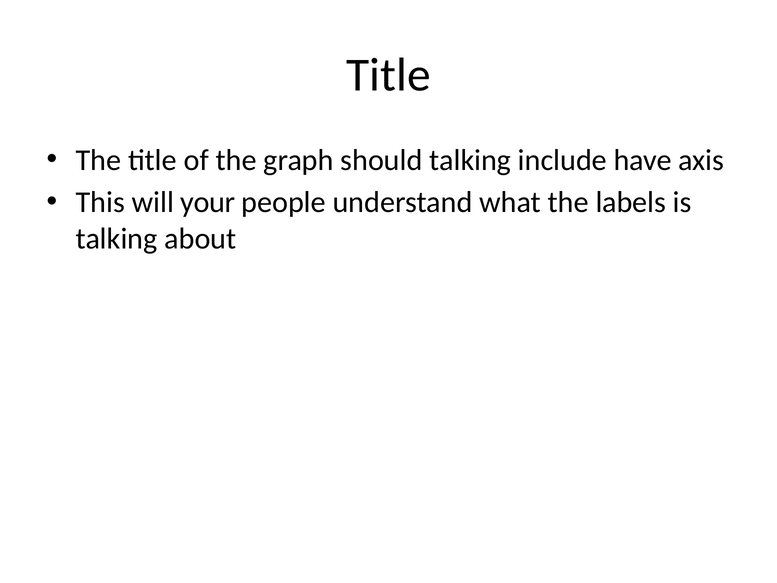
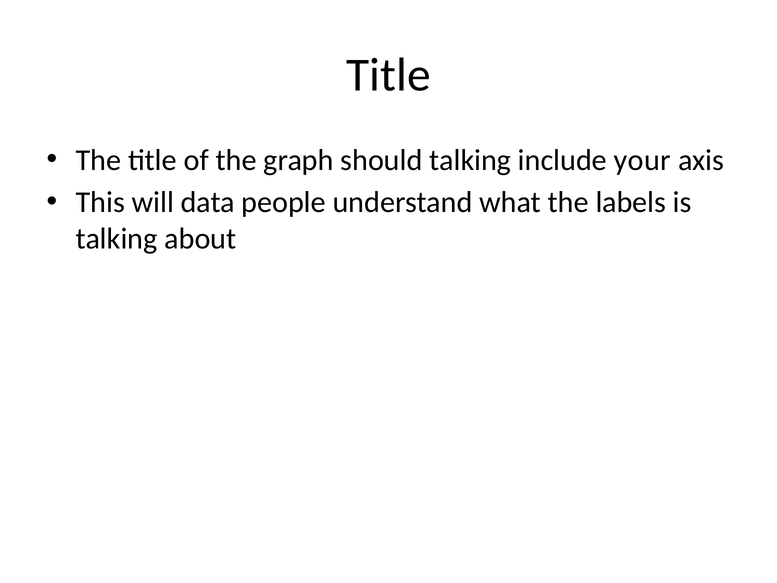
have: have -> your
your: your -> data
